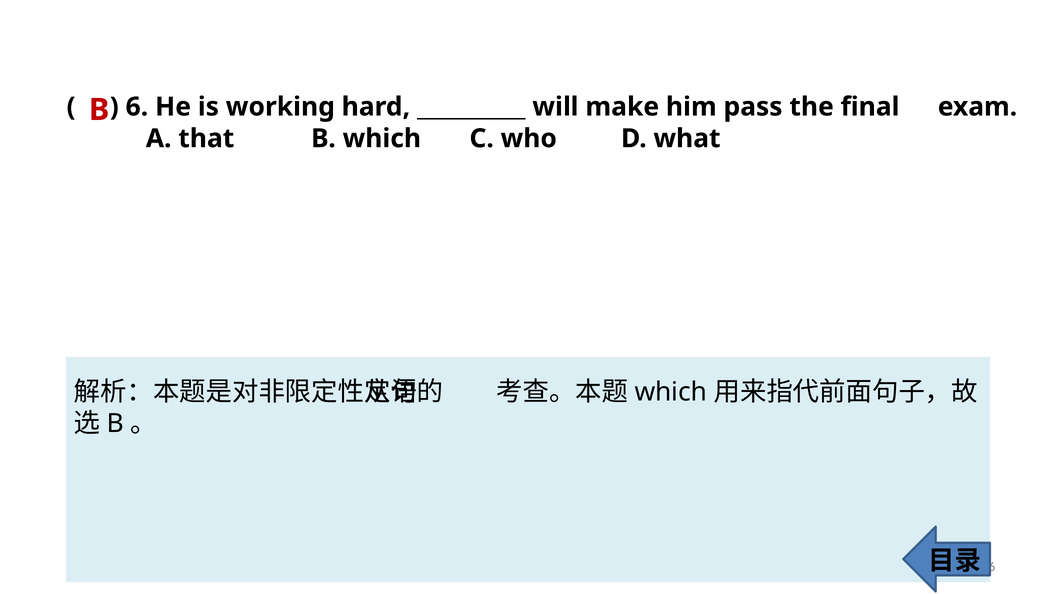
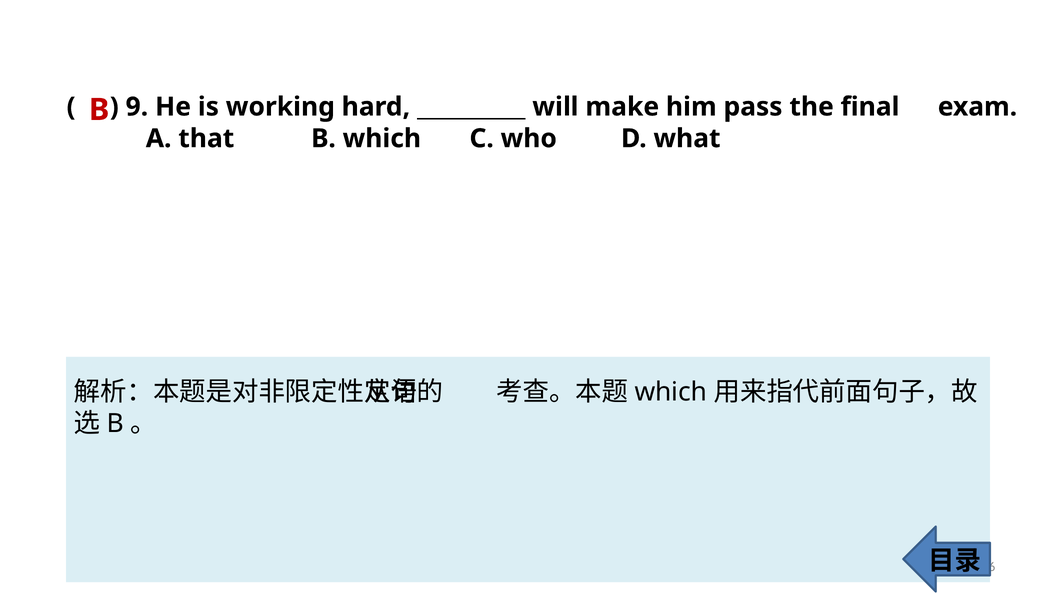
6: 6 -> 9
